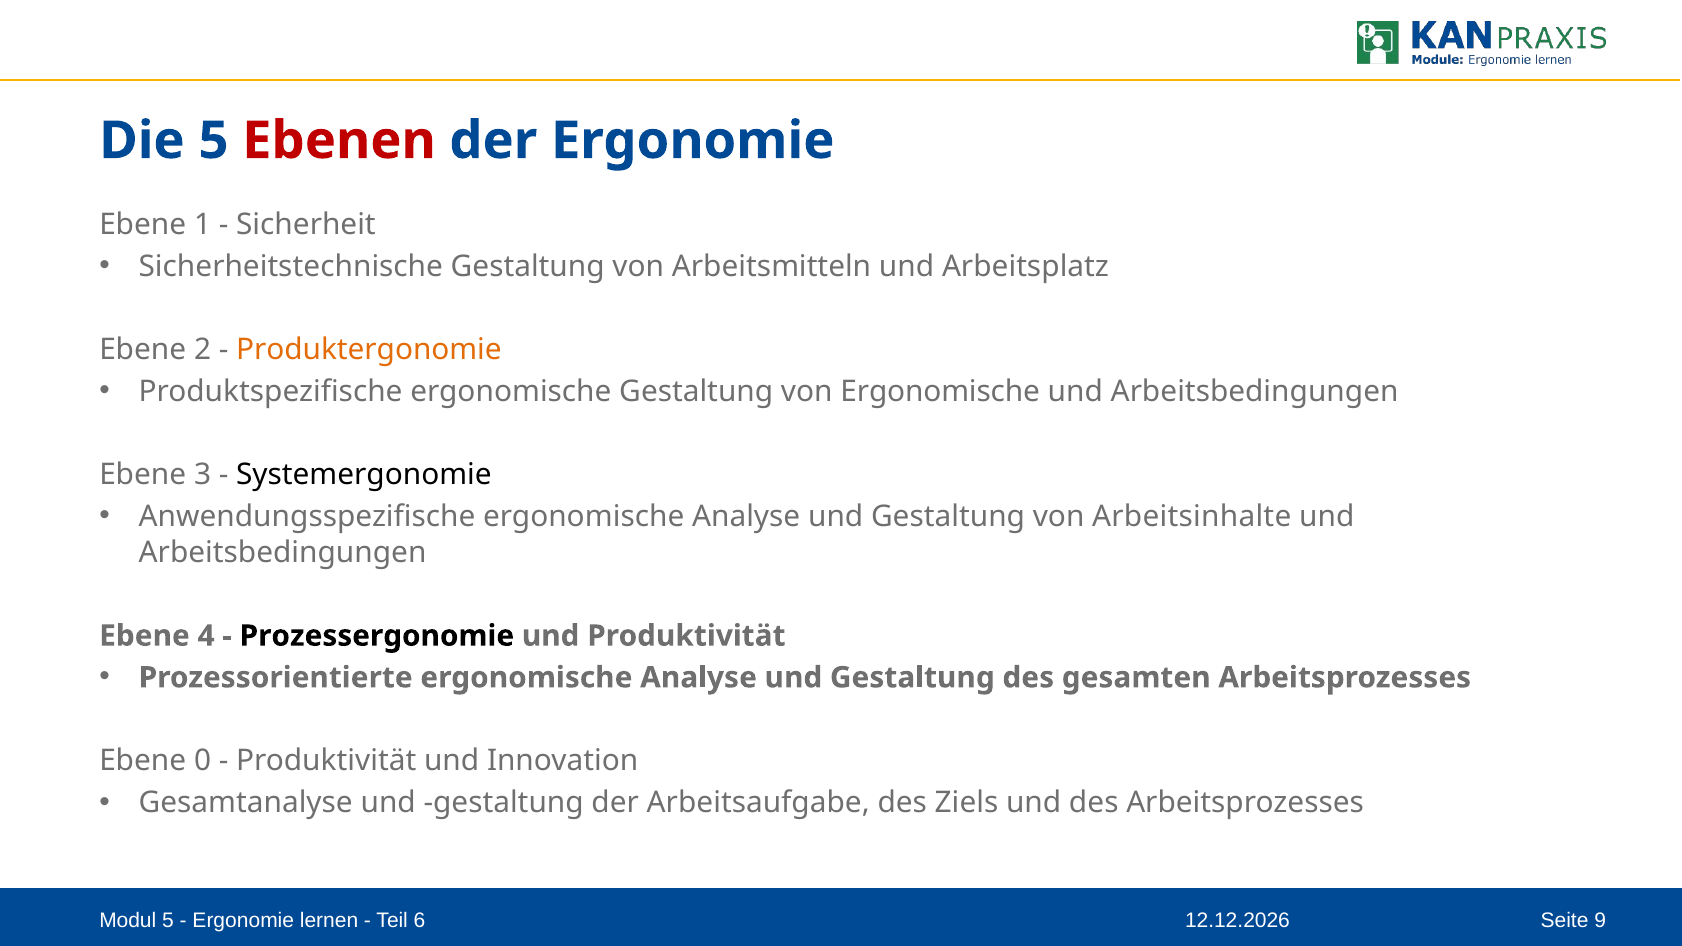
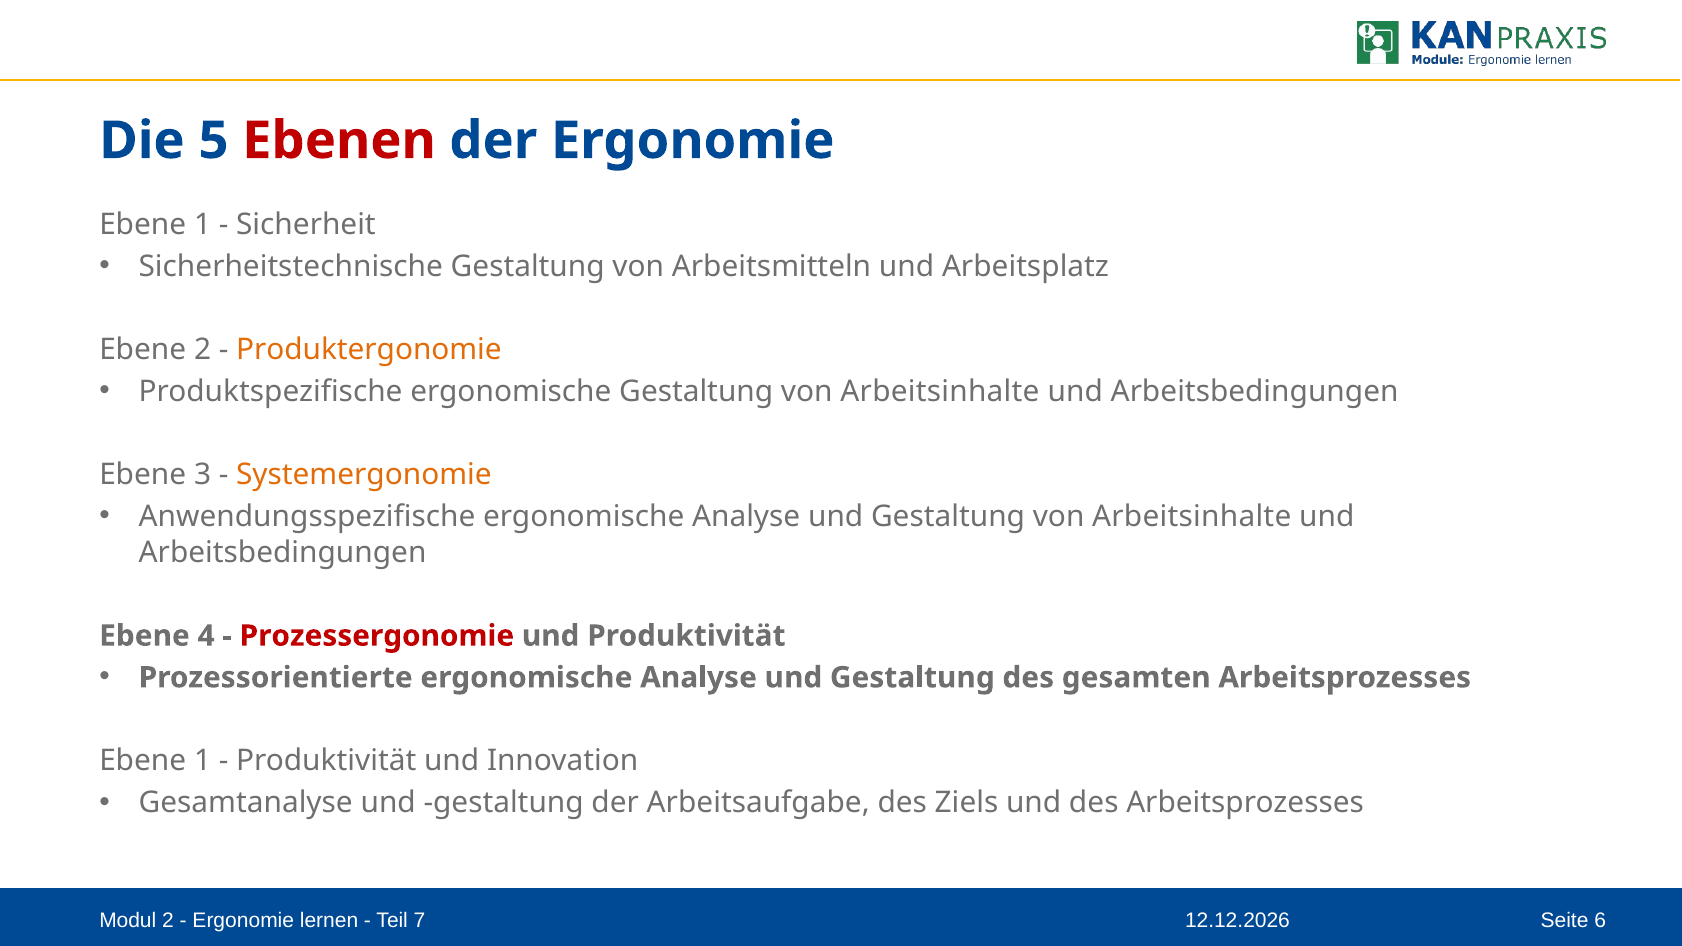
ergonomische Gestaltung von Ergonomische: Ergonomische -> Arbeitsinhalte
Systemergonomie colour: black -> orange
Prozessergonomie colour: black -> red
0 at (203, 761): 0 -> 1
Modul 5: 5 -> 2
6: 6 -> 7
9: 9 -> 6
